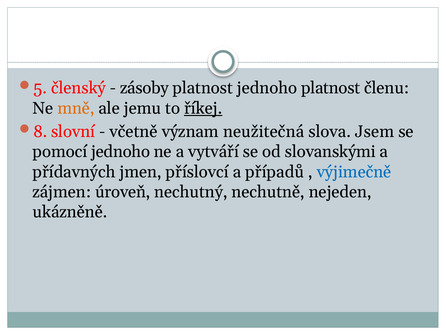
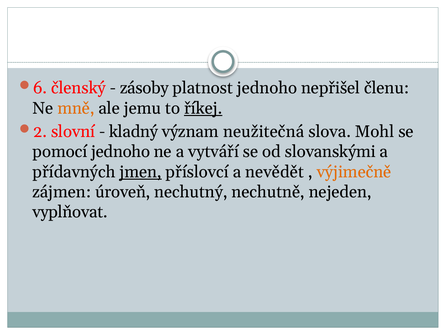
5: 5 -> 6
jednoho platnost: platnost -> nepřišel
8: 8 -> 2
včetně: včetně -> kladný
Jsem: Jsem -> Mohl
jmen underline: none -> present
případů: případů -> nevědět
výjimečně colour: blue -> orange
ukázněně: ukázněně -> vyplňovat
